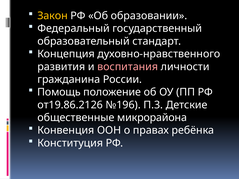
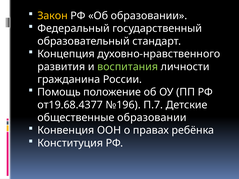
воспитания colour: pink -> light green
от19.86.2126: от19.86.2126 -> от19.68.4377
П.3: П.3 -> П.7
общественные микрорайона: микрорайона -> образовании
